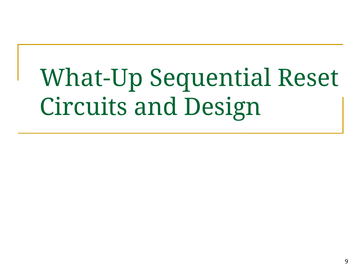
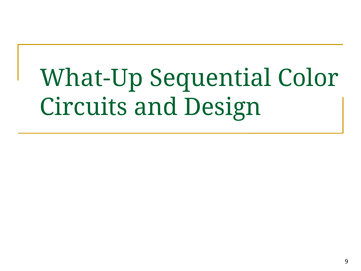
Reset: Reset -> Color
